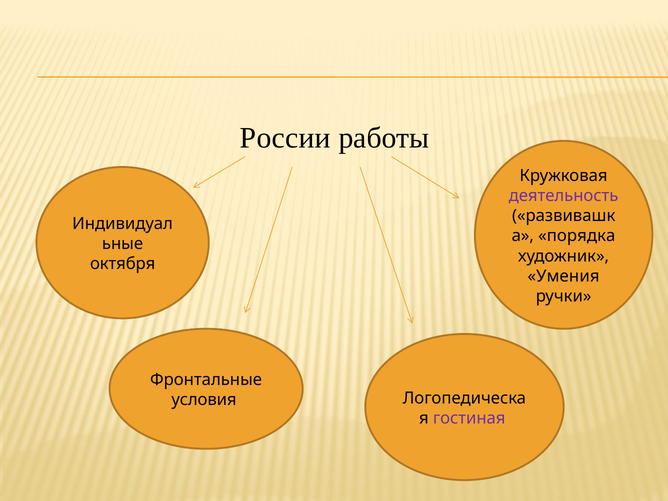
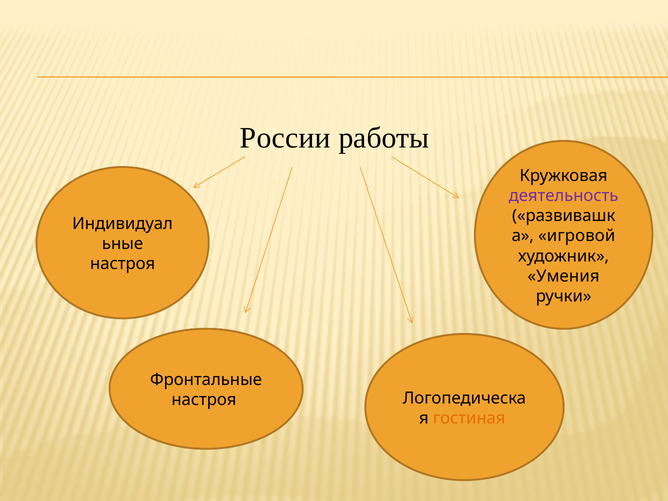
порядка: порядка -> игровой
октября at (123, 264): октября -> настроя
условия at (204, 400): условия -> настроя
гостиная colour: purple -> orange
